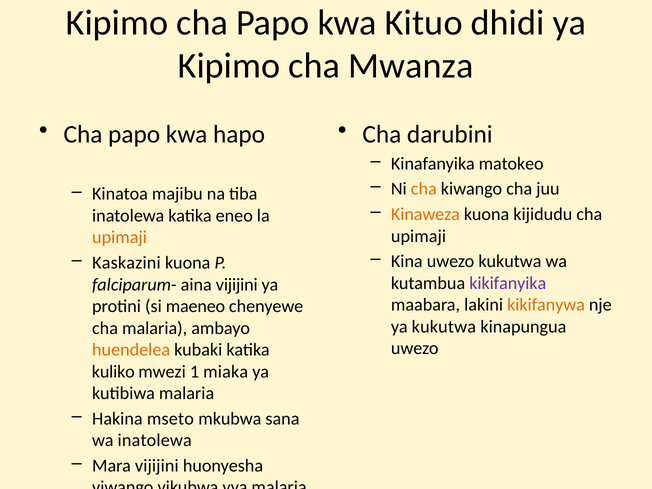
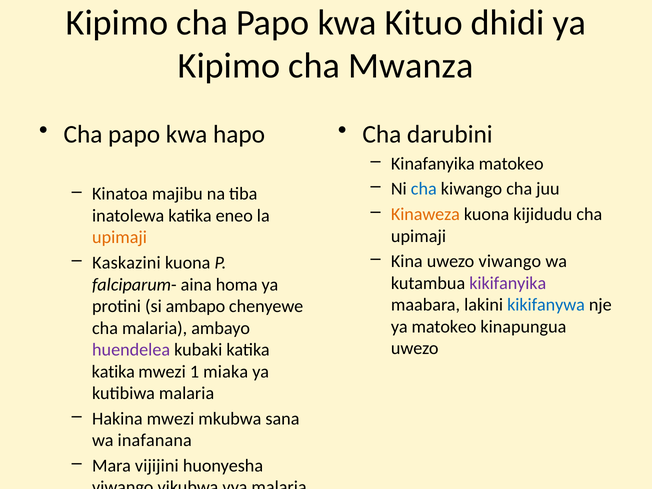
cha at (424, 189) colour: orange -> blue
uwezo kukutwa: kukutwa -> viwango
aina vijijini: vijijini -> homa
kikifanywa colour: orange -> blue
maeneo: maeneo -> ambapo
ya kukutwa: kukutwa -> matokeo
huendelea colour: orange -> purple
kuliko at (113, 372): kuliko -> katika
Hakina mseto: mseto -> mwezi
wa inatolewa: inatolewa -> inafanana
